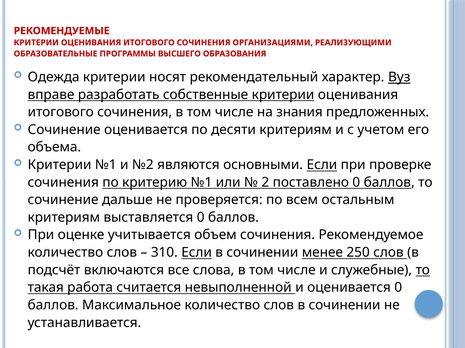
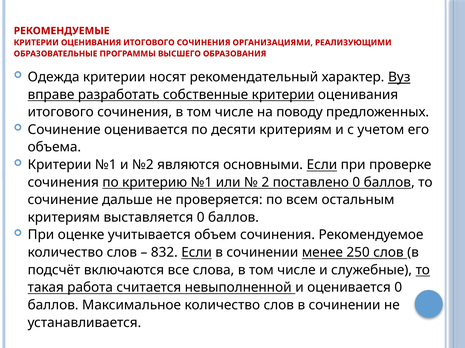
знания: знания -> поводу
310: 310 -> 832
